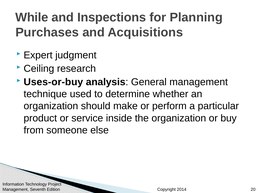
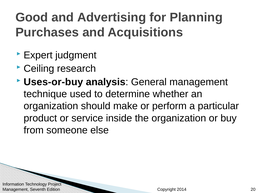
While: While -> Good
Inspections: Inspections -> Advertising
